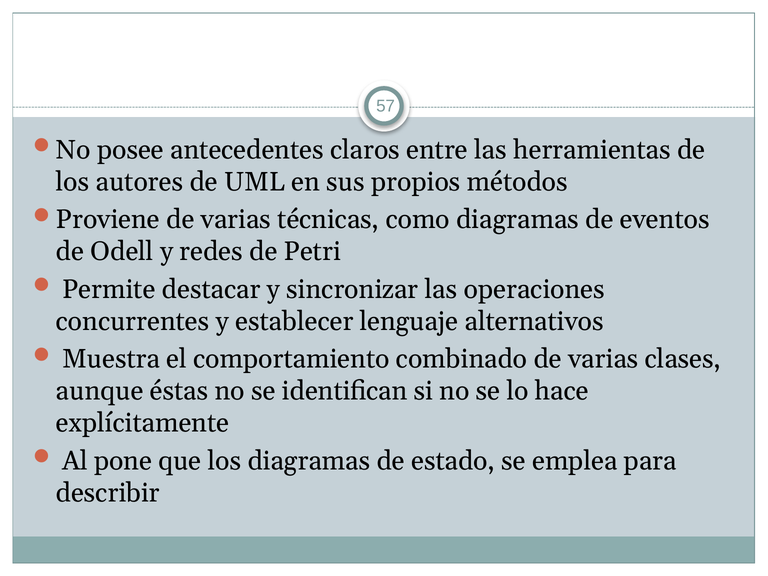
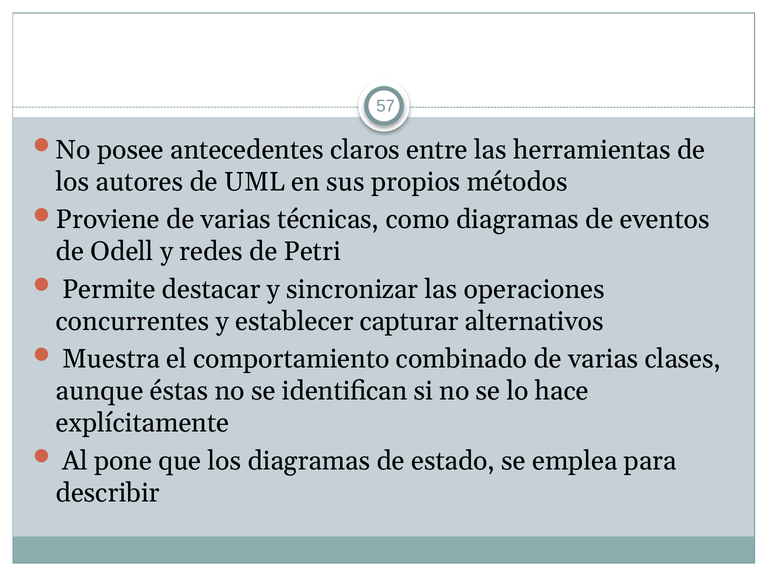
lenguaje: lenguaje -> capturar
